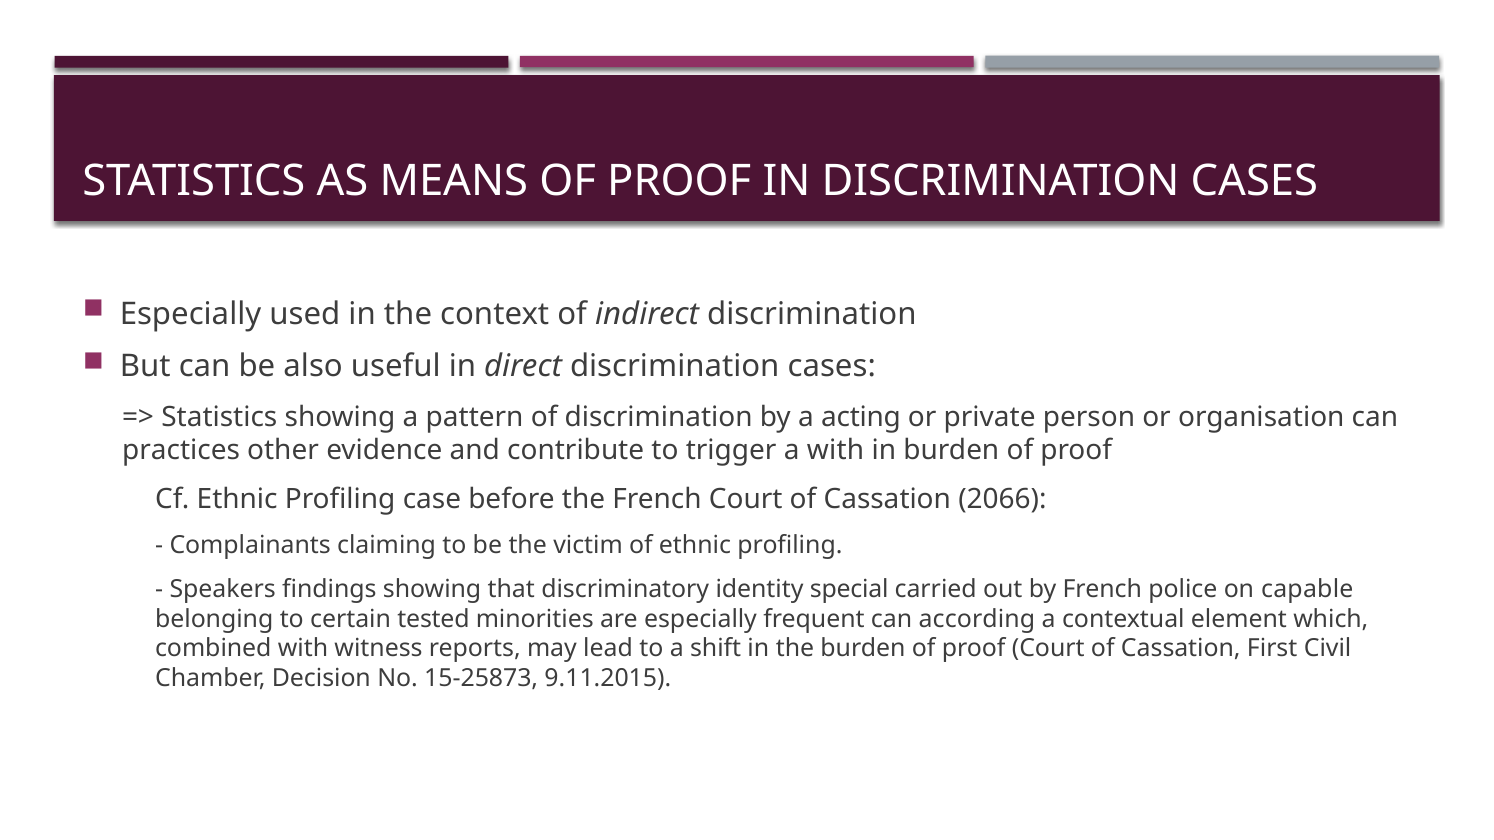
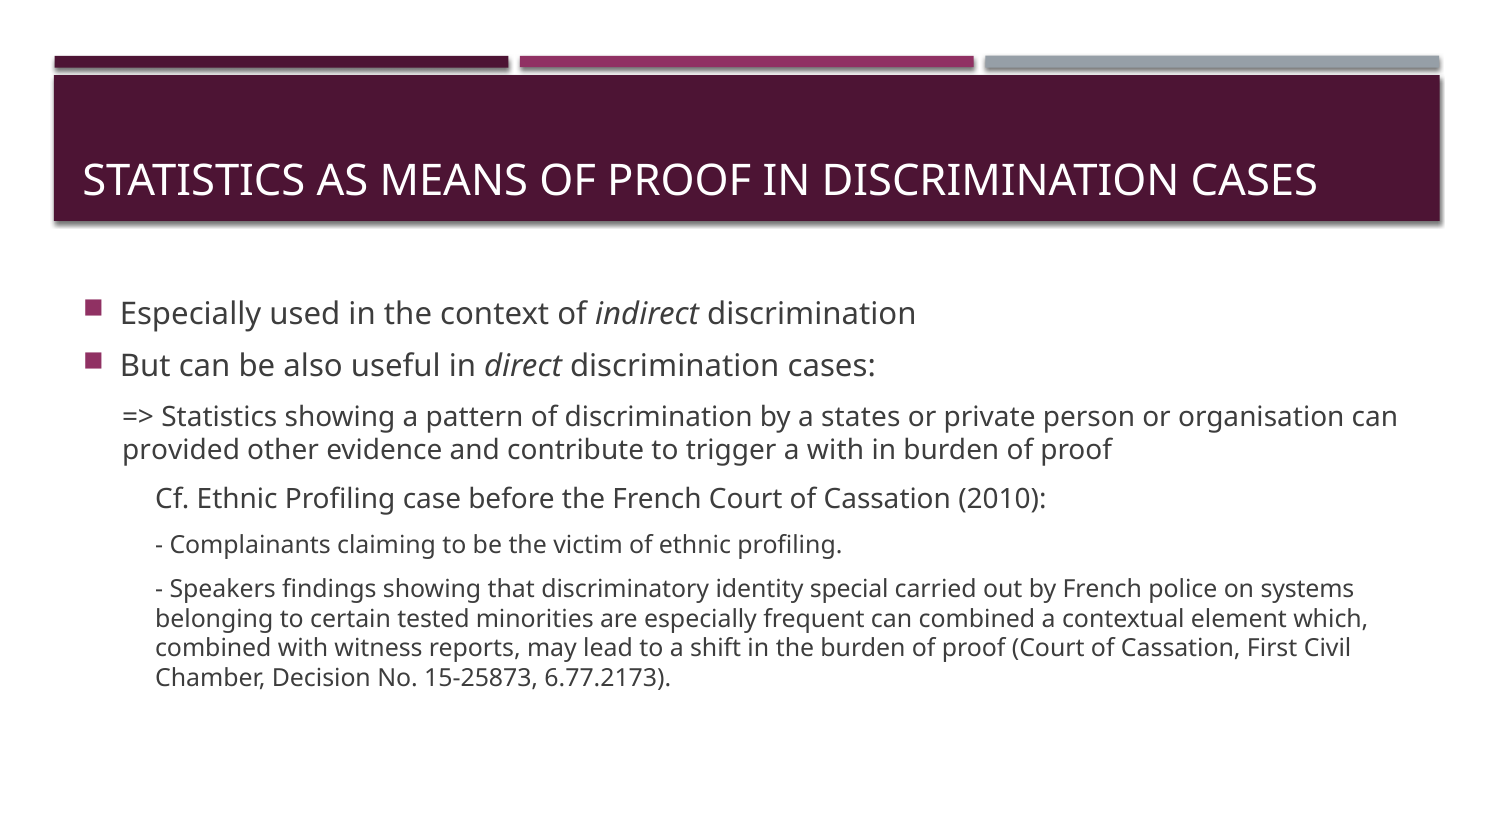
acting: acting -> states
practices: practices -> provided
2066: 2066 -> 2010
capable: capable -> systems
can according: according -> combined
9.11.2015: 9.11.2015 -> 6.77.2173
